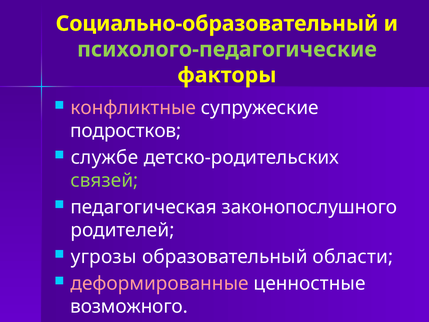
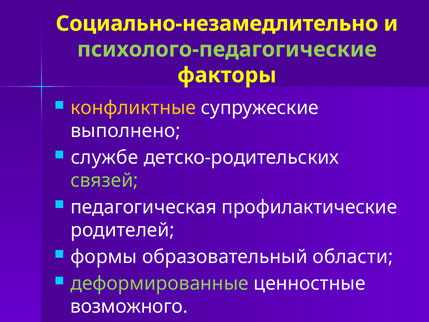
Социально-образовательный: Социально-образовательный -> Социально-незамедлительно
конфликтные colour: pink -> yellow
подростков: подростков -> выполнено
законопослушного: законопослушного -> профилактические
угрозы: угрозы -> формы
деформированные colour: pink -> light green
